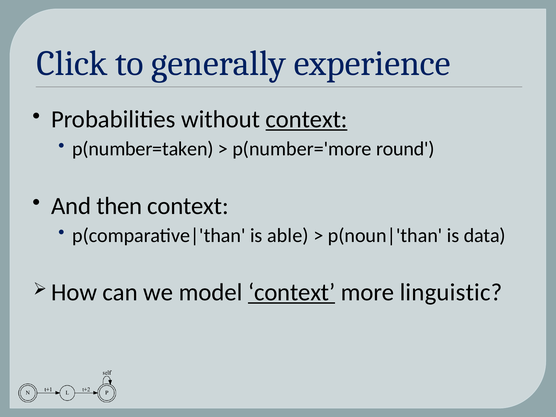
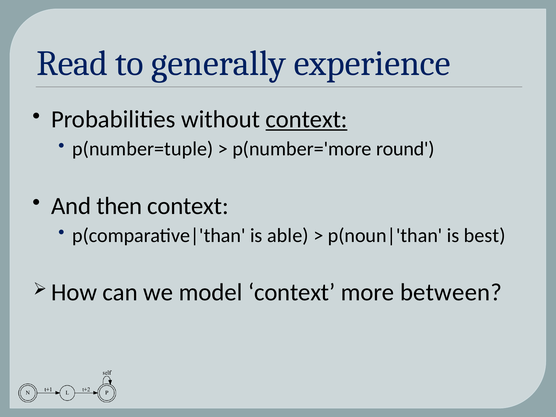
Click: Click -> Read
p(number=taken: p(number=taken -> p(number=tuple
data: data -> best
context at (292, 292) underline: present -> none
linguistic: linguistic -> between
